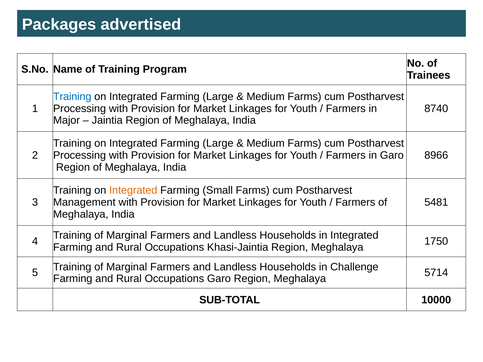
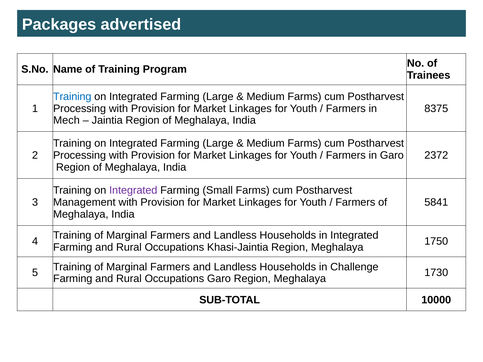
8740: 8740 -> 8375
Major: Major -> Mech
8966: 8966 -> 2372
Integrated at (133, 190) colour: orange -> purple
5481: 5481 -> 5841
5714: 5714 -> 1730
